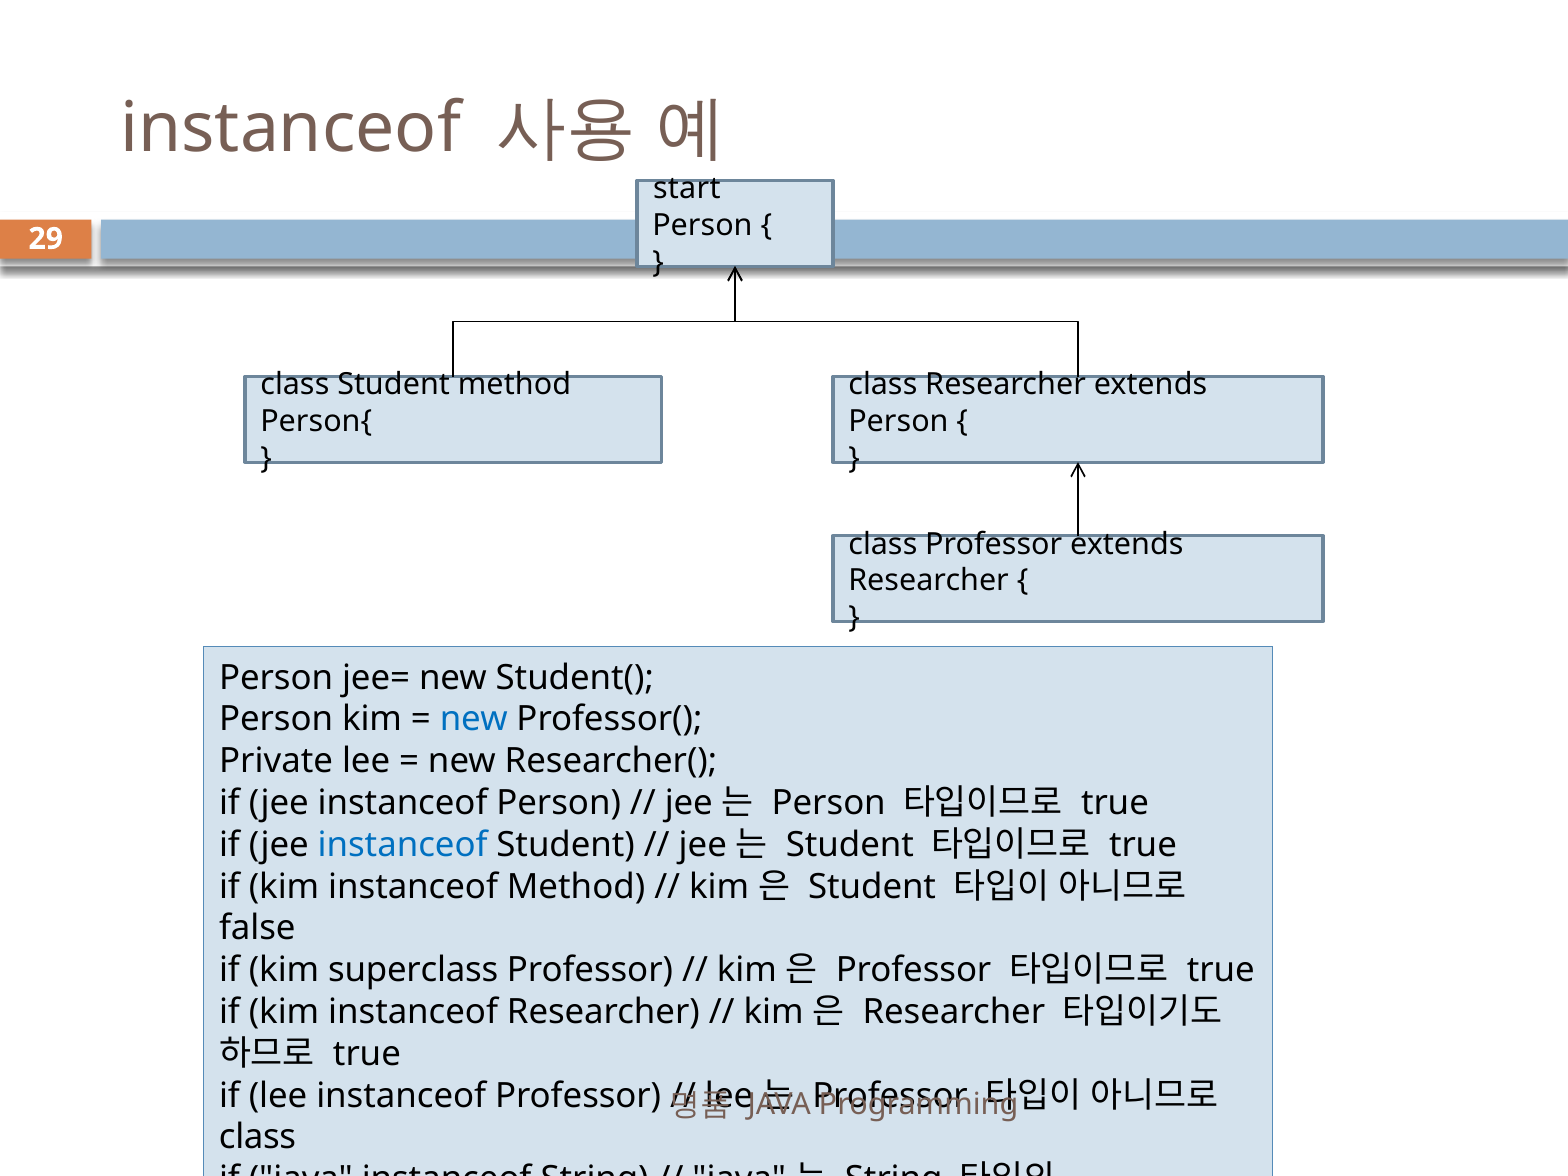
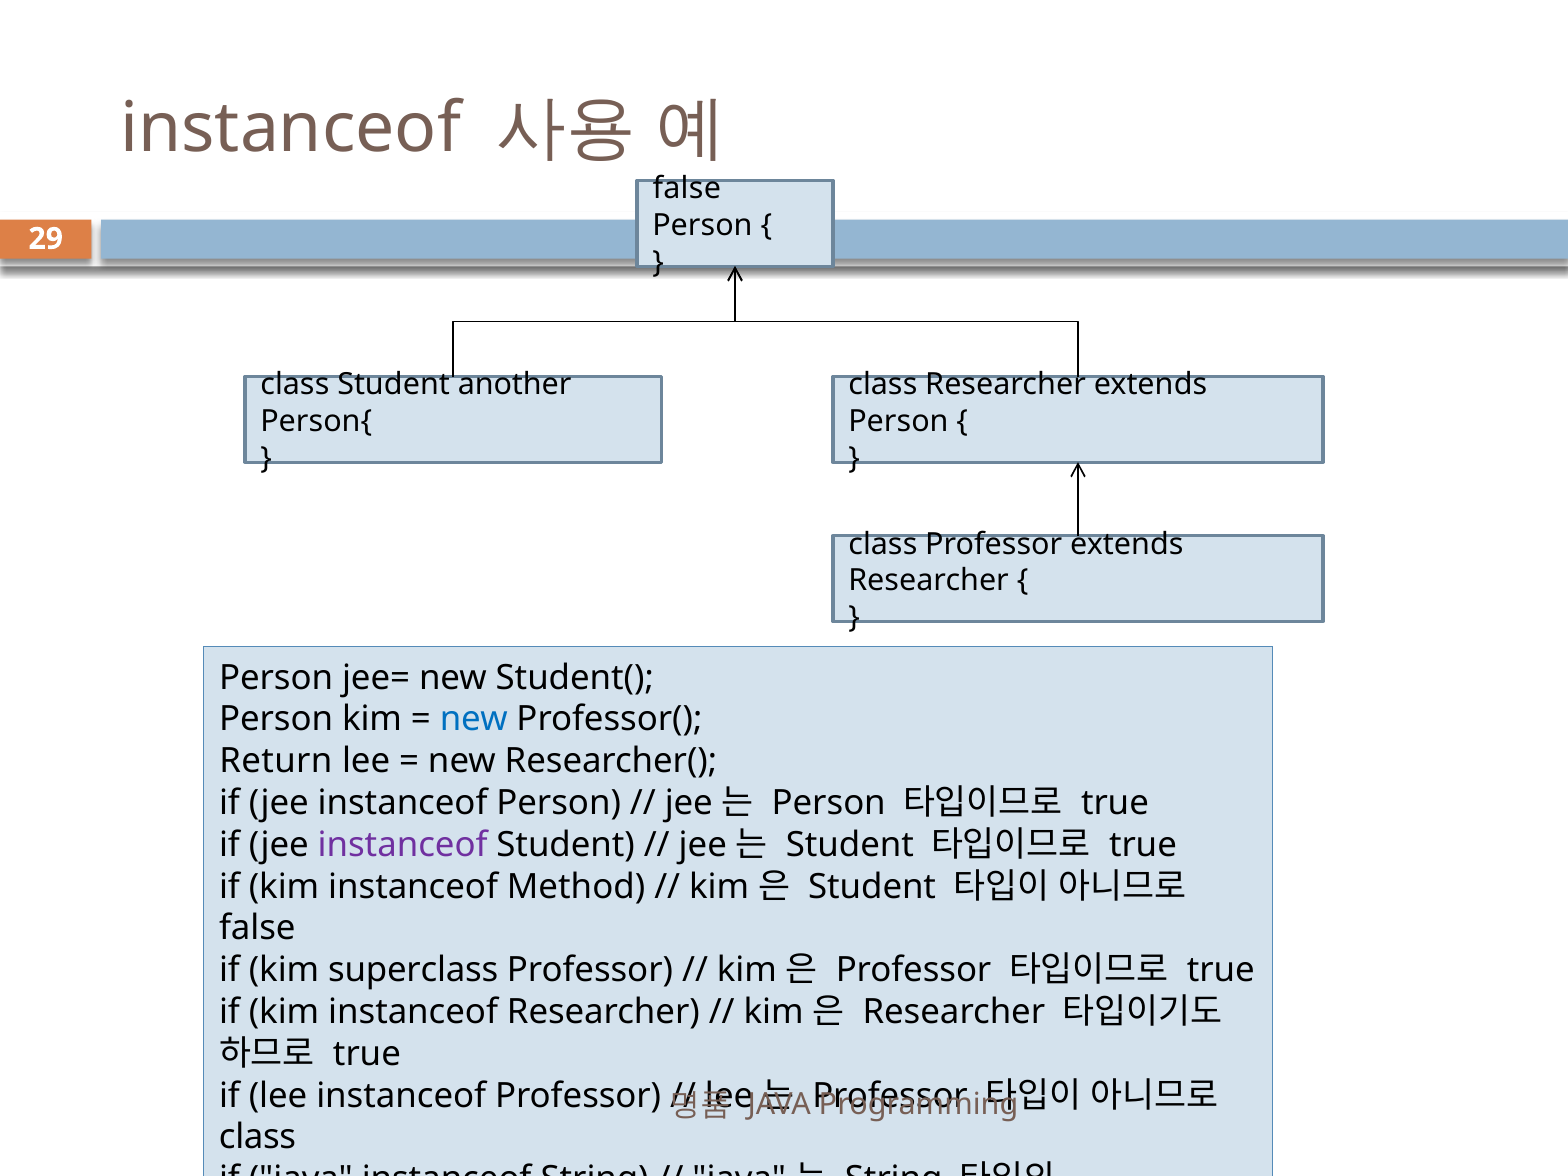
start at (687, 189): start -> false
Student method: method -> another
Private: Private -> Return
instanceof at (403, 845) colour: blue -> purple
